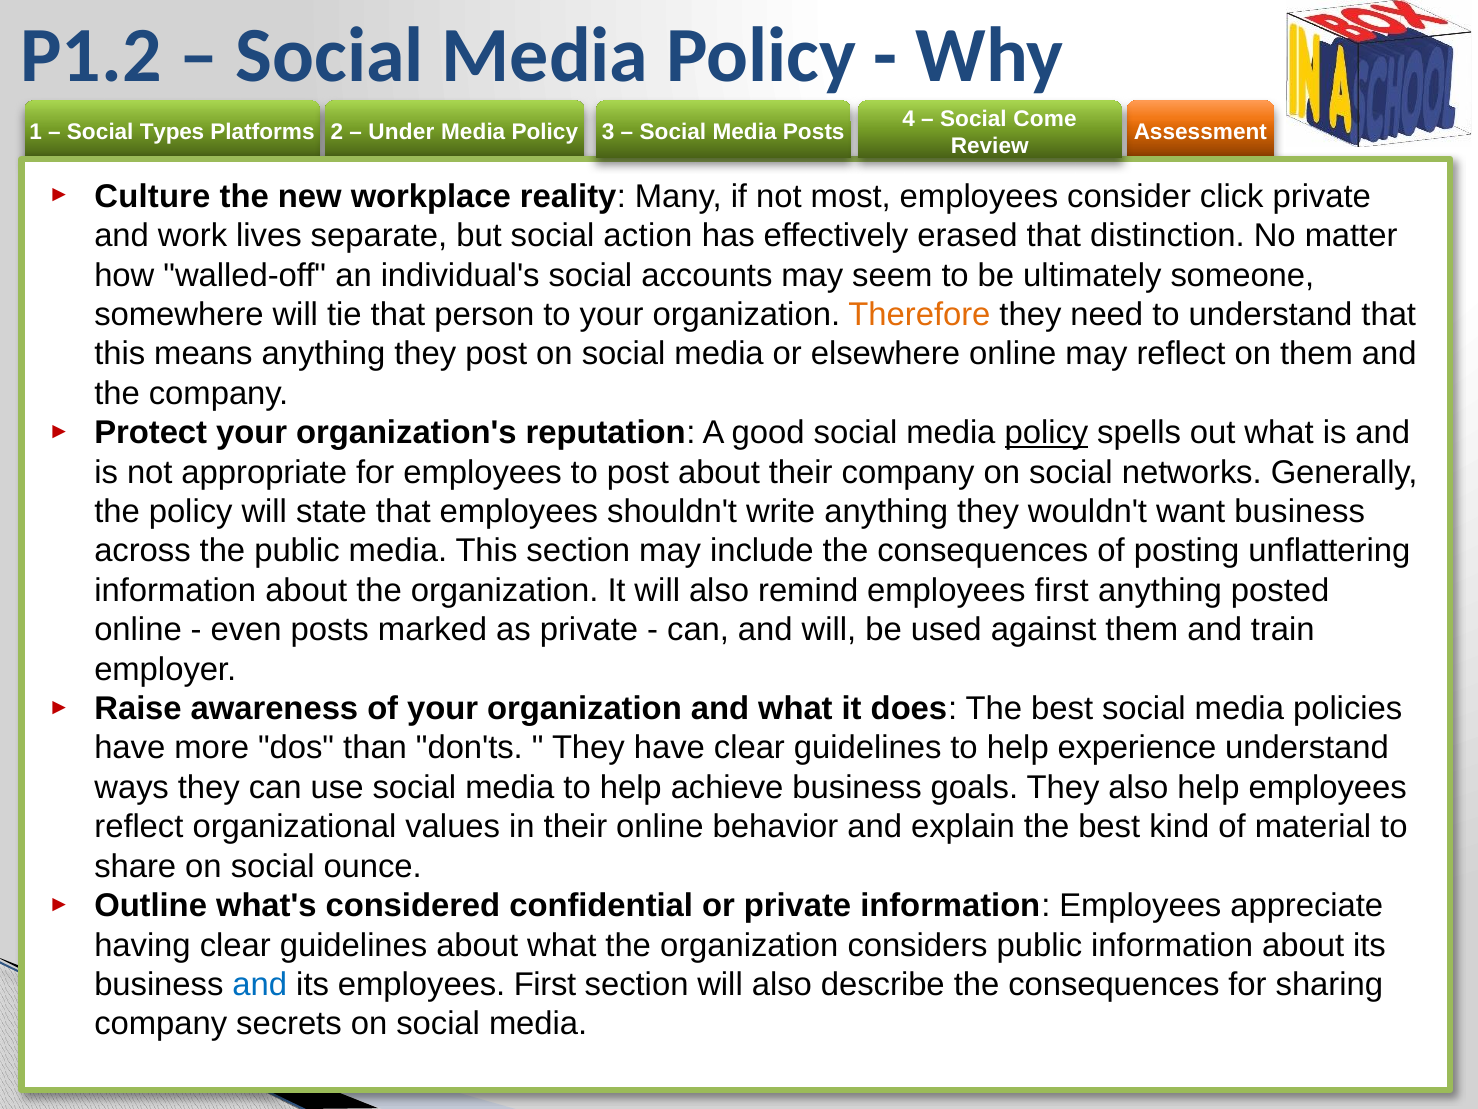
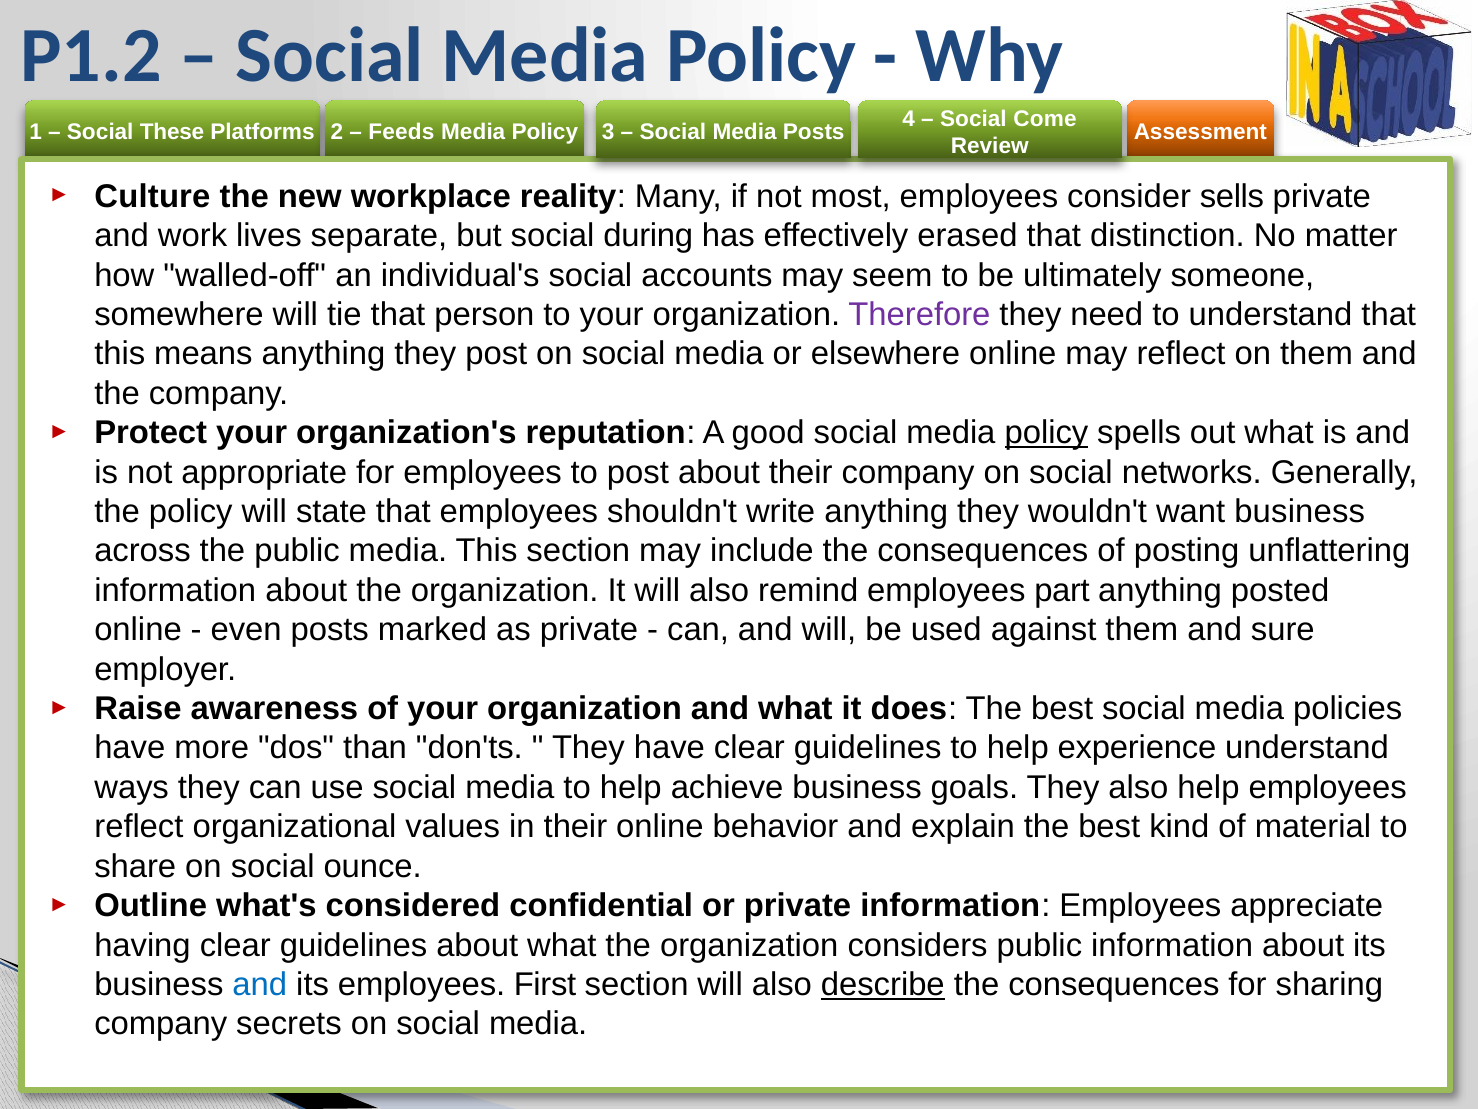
Types: Types -> These
Under: Under -> Feeds
click: click -> sells
action: action -> during
Therefore colour: orange -> purple
remind employees first: first -> part
train: train -> sure
describe underline: none -> present
